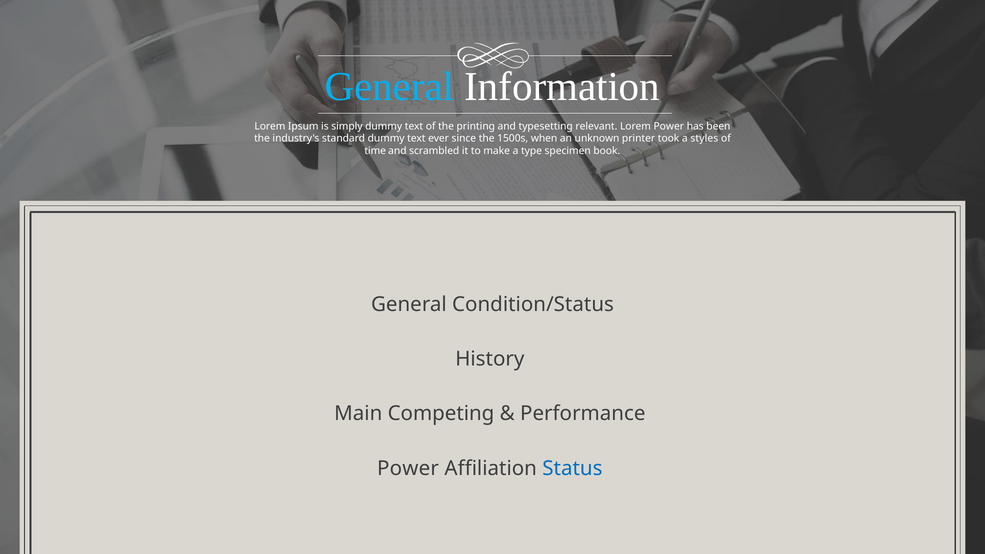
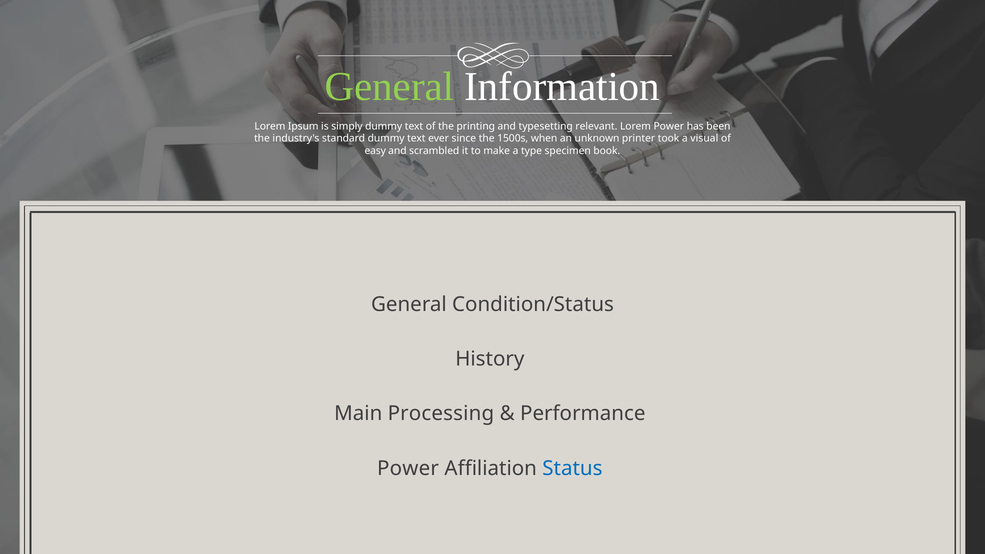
General at (389, 87) colour: light blue -> light green
styles: styles -> visual
time: time -> easy
Competing: Competing -> Processing
